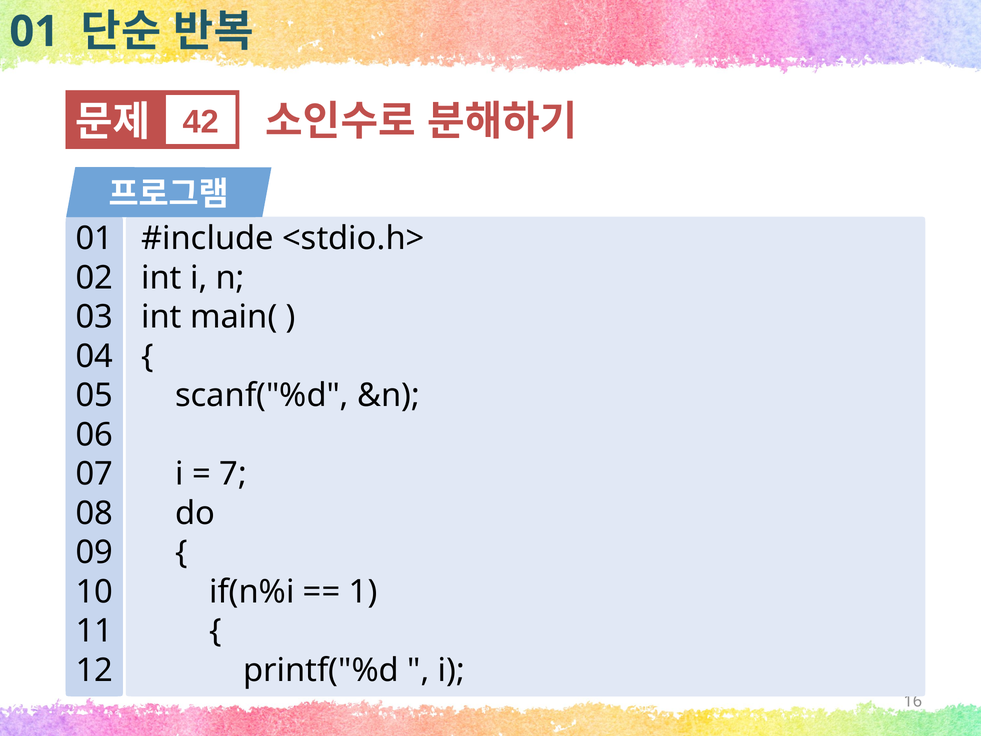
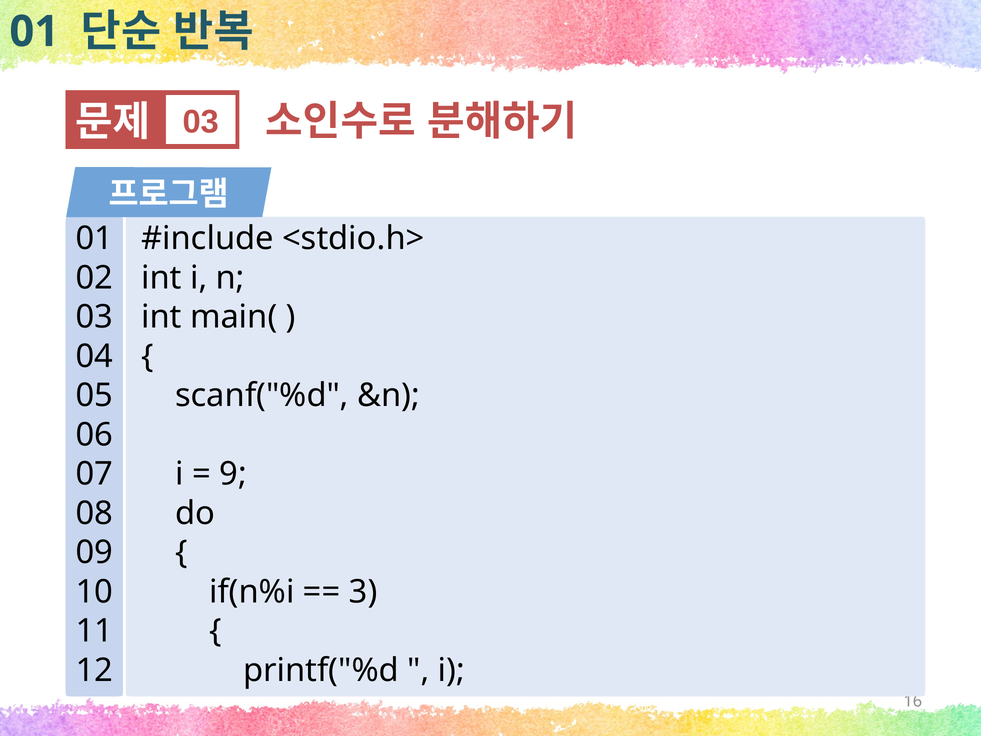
42 at (201, 122): 42 -> 03
7: 7 -> 9
1: 1 -> 3
